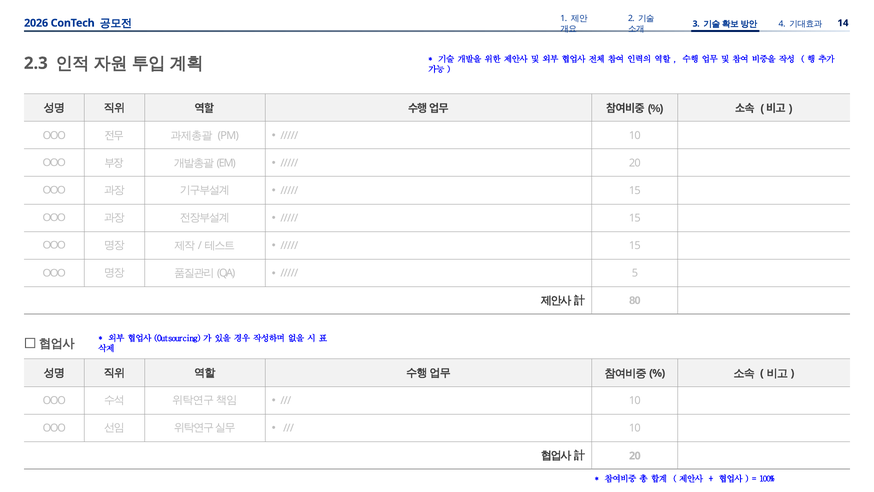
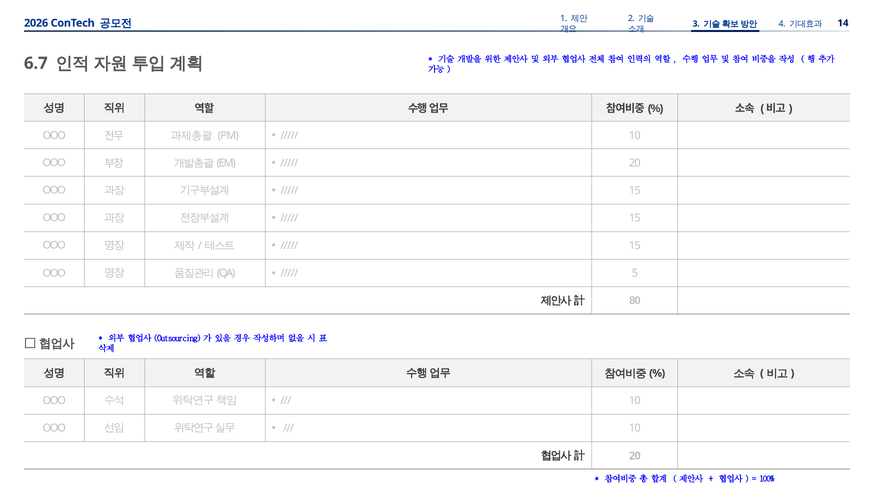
2.3: 2.3 -> 6.7
